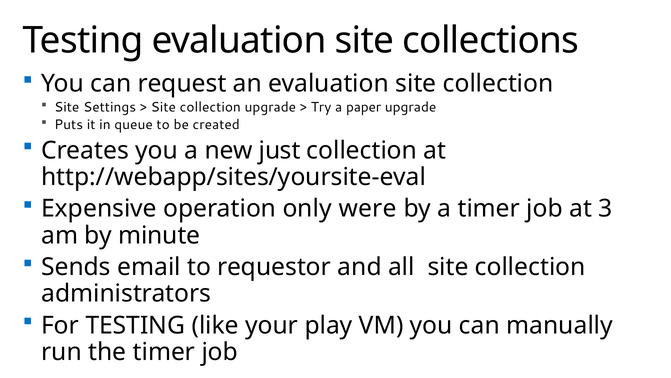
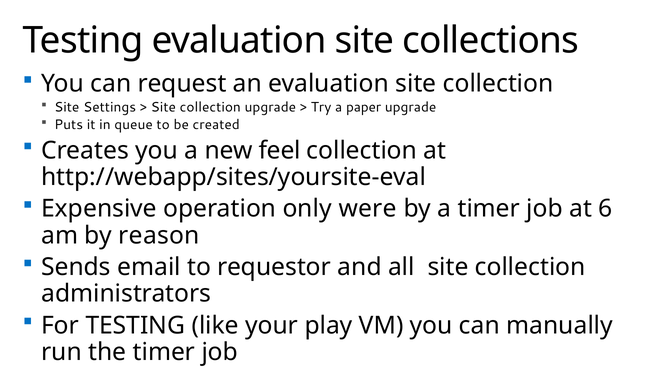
just: just -> feel
3: 3 -> 6
minute: minute -> reason
